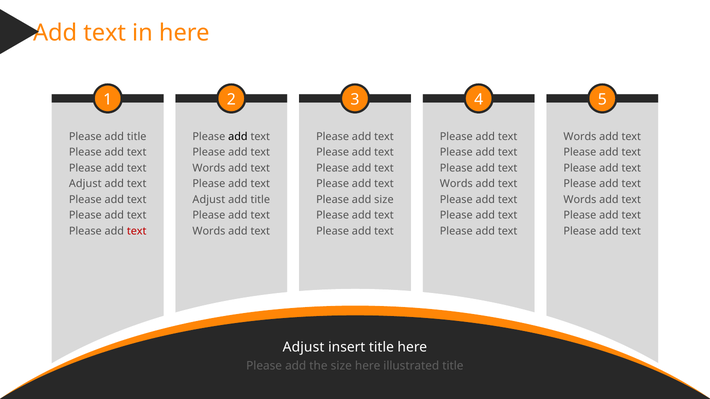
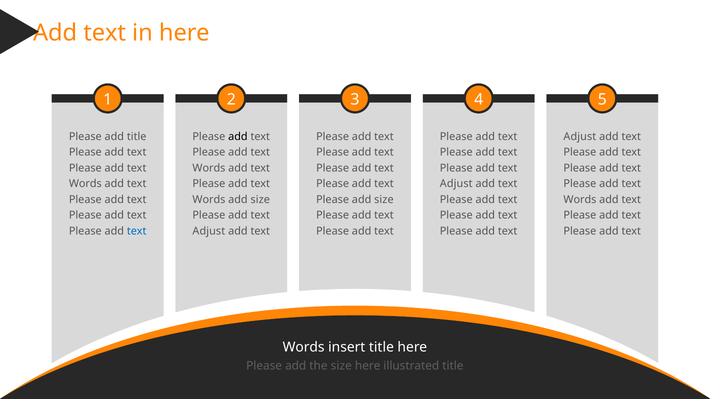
Words at (580, 137): Words -> Adjust
Adjust at (85, 184): Adjust -> Words
Words at (456, 184): Words -> Adjust
Adjust at (209, 200): Adjust -> Words
title at (260, 200): title -> size
text at (137, 231) colour: red -> blue
Words at (209, 231): Words -> Adjust
Adjust at (304, 348): Adjust -> Words
